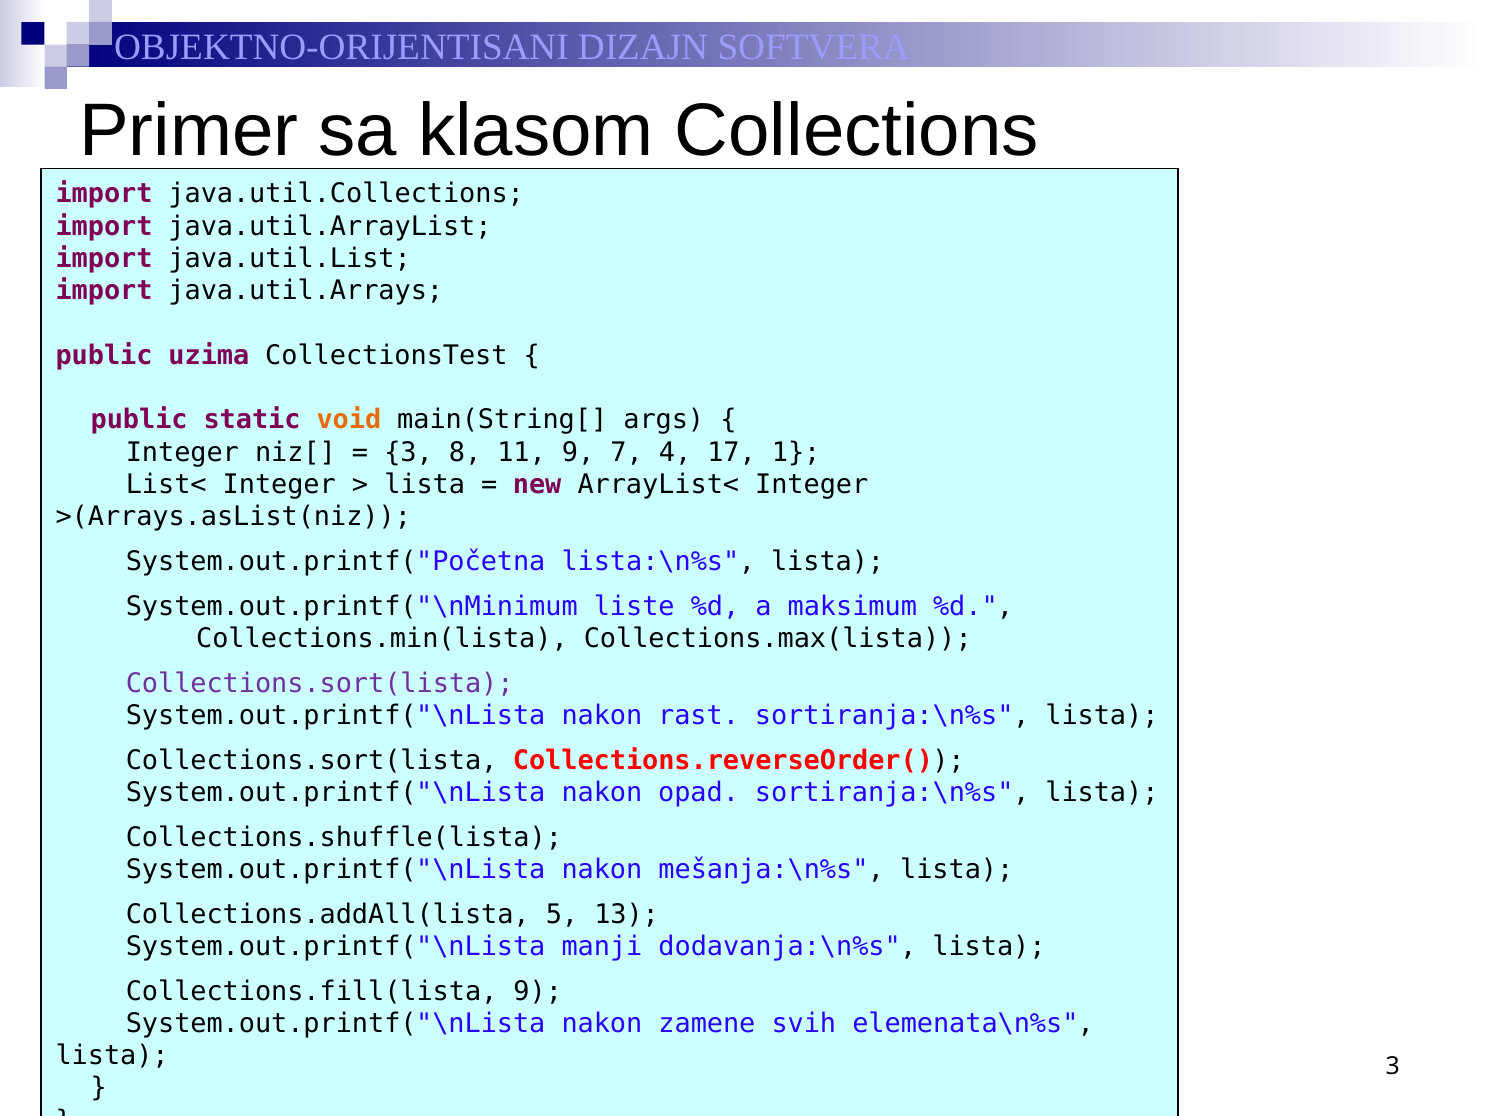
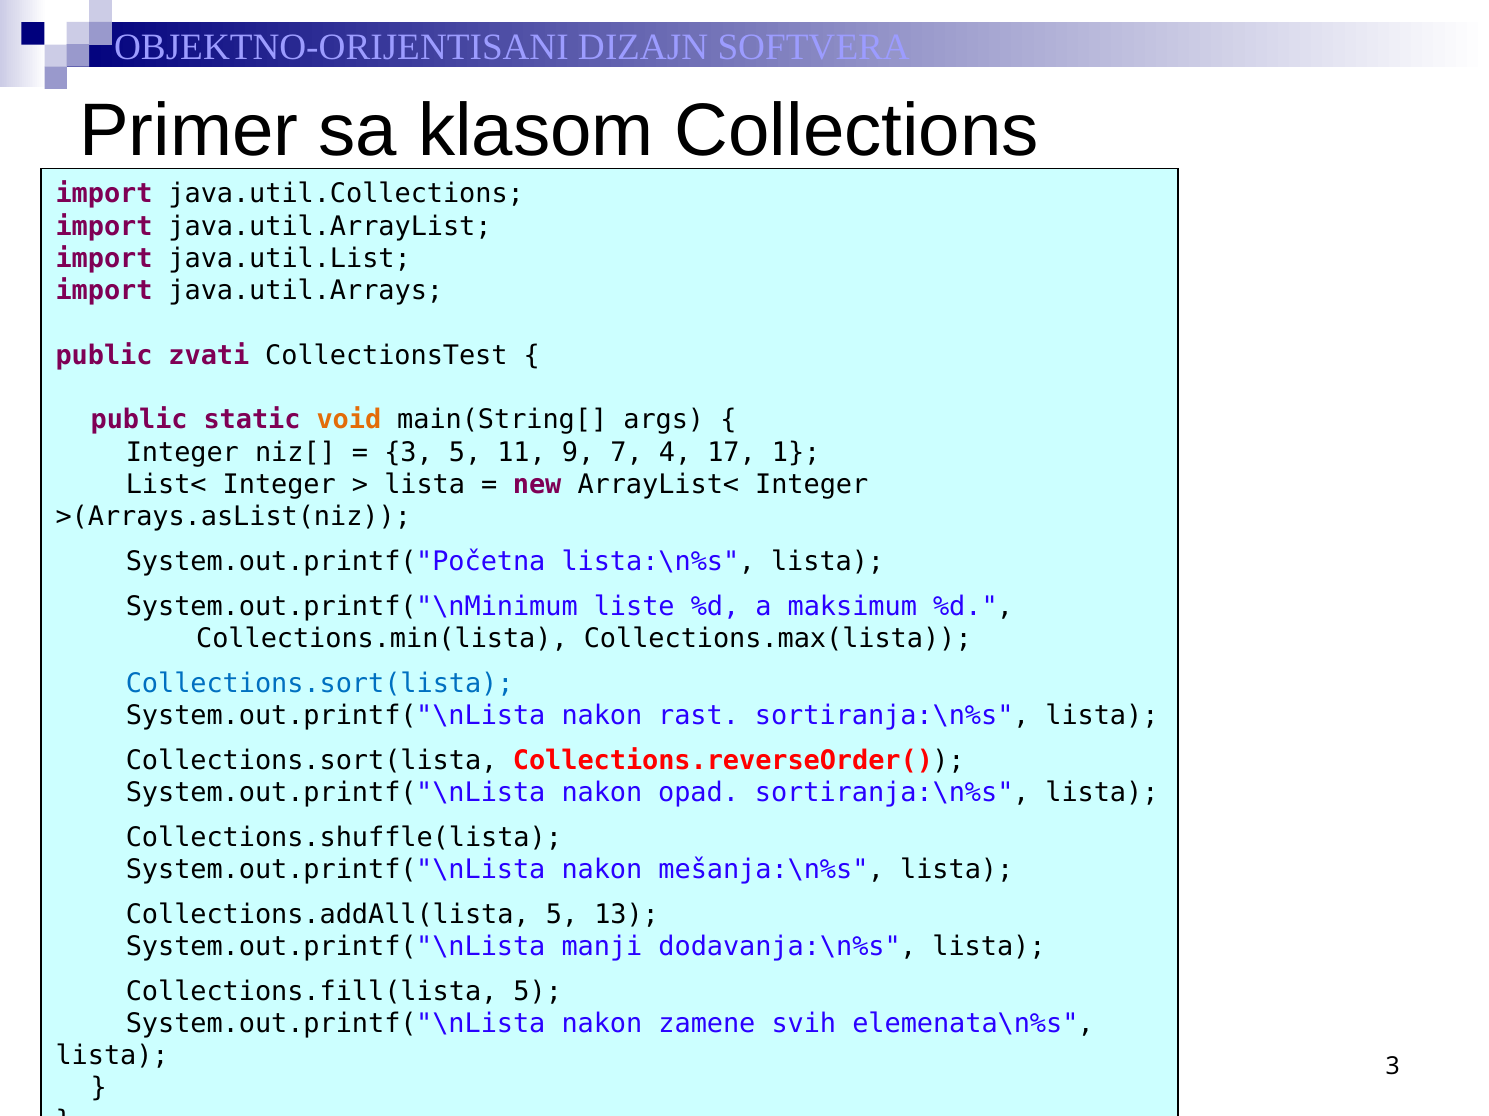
uzima: uzima -> zvati
3 8: 8 -> 5
Collections.sort(lista at (320, 684) colour: purple -> blue
Collections.fill(lista 9: 9 -> 5
